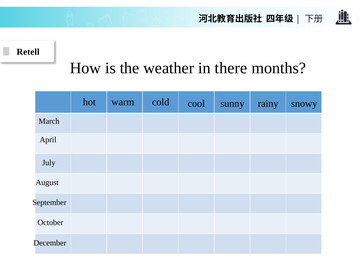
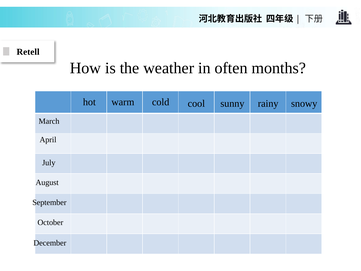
there: there -> often
